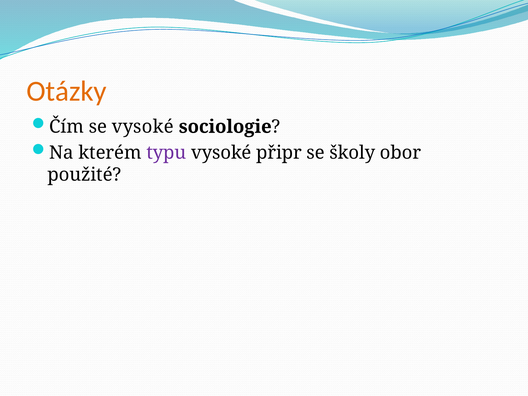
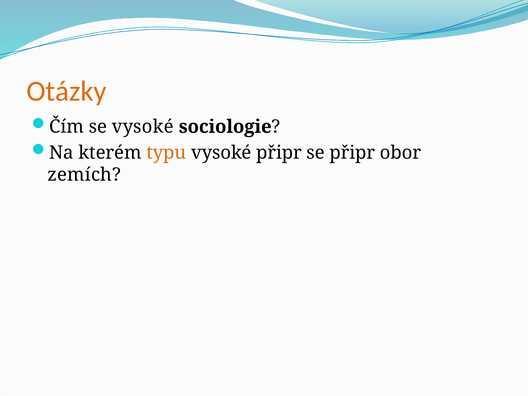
typu colour: purple -> orange
se školy: školy -> připr
použité: použité -> zemích
